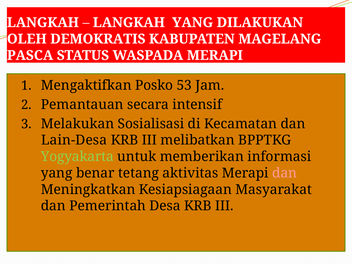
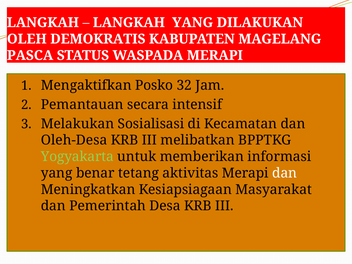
53: 53 -> 32
Lain-Desa: Lain-Desa -> Oleh-Desa
dan at (285, 173) colour: pink -> white
